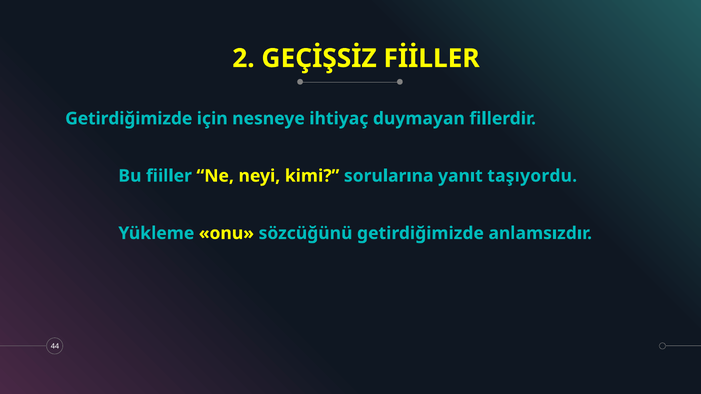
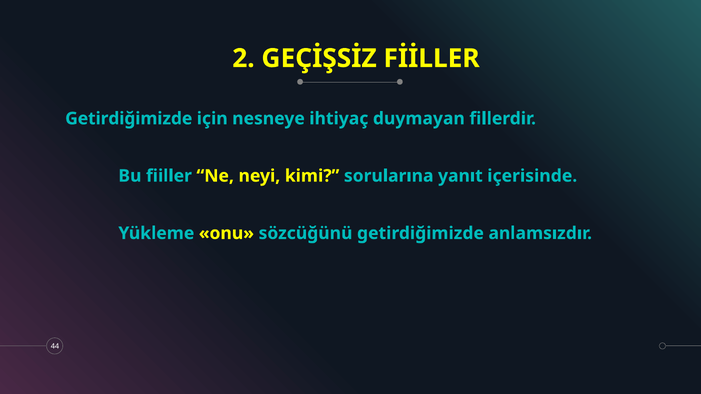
taşıyordu: taşıyordu -> içerisinde
